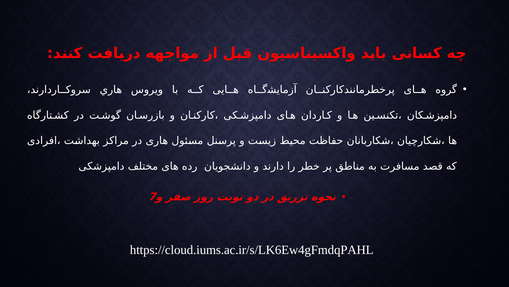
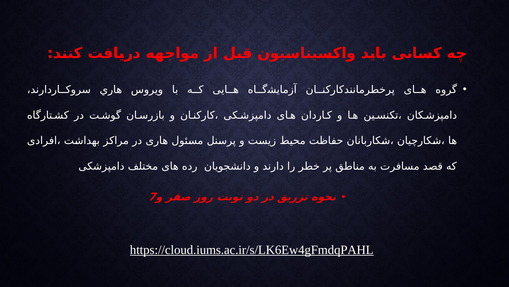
https://cloud.iums.ac.ir/s/LK6Ew4gFmdqPAHL underline: none -> present
